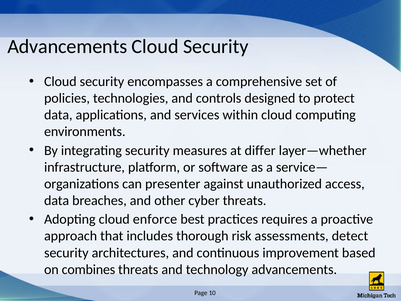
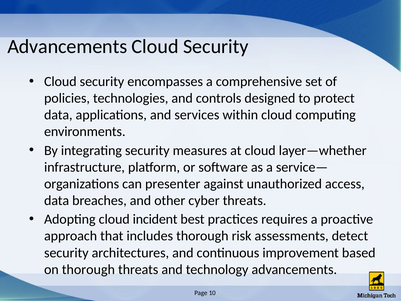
at differ: differ -> cloud
enforce: enforce -> incident
on combines: combines -> thorough
